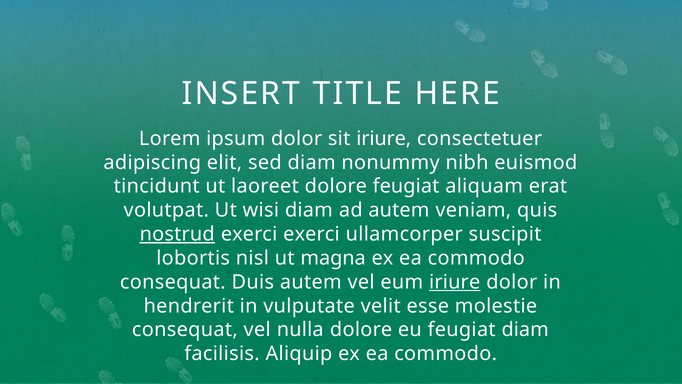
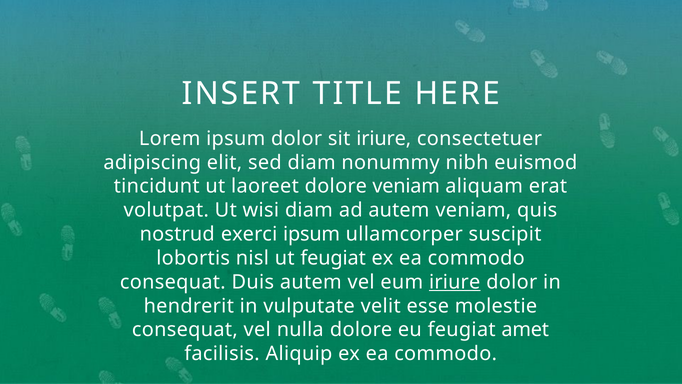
dolore feugiat: feugiat -> veniam
nostrud underline: present -> none
exerci exerci: exerci -> ipsum
ut magna: magna -> feugiat
feugiat diam: diam -> amet
